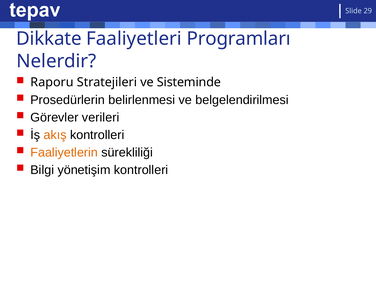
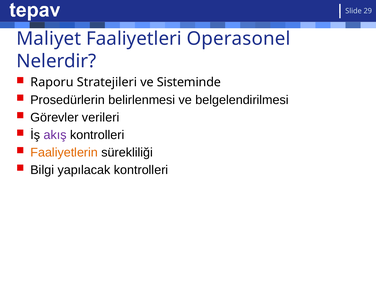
Dikkate: Dikkate -> Maliyet
Programları: Programları -> Operasonel
akış colour: orange -> purple
yönetişim: yönetişim -> yapılacak
